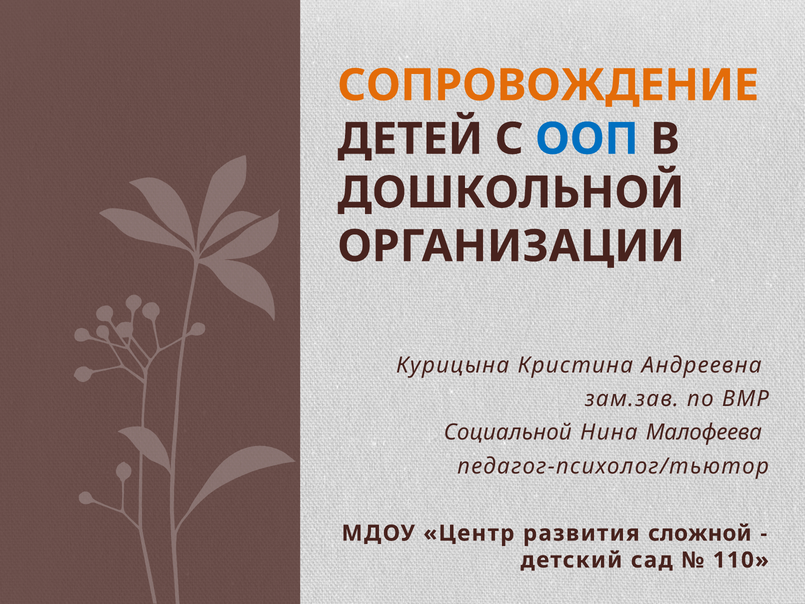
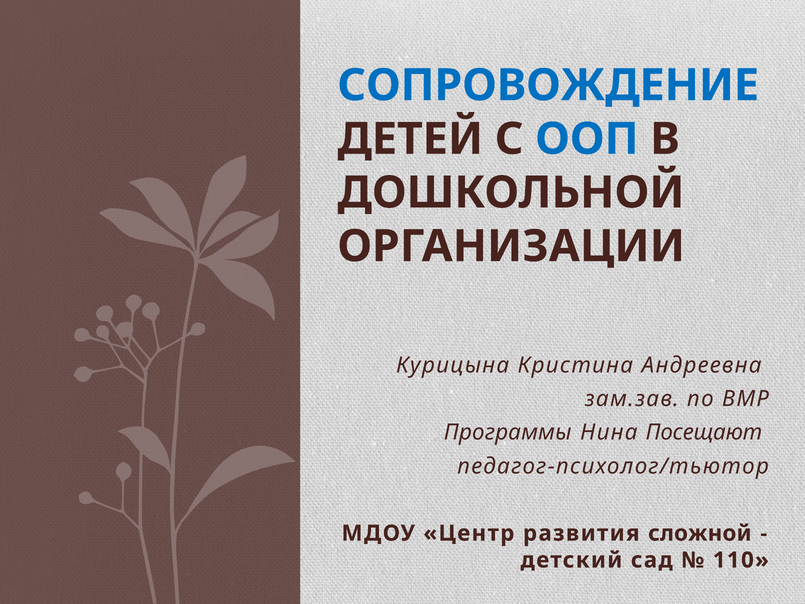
СОПРОВОЖДЕНИЕ colour: orange -> blue
Социальной: Социальной -> Программы
Малофеева: Малофеева -> Посещают
